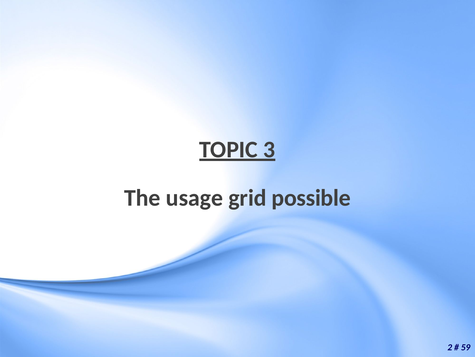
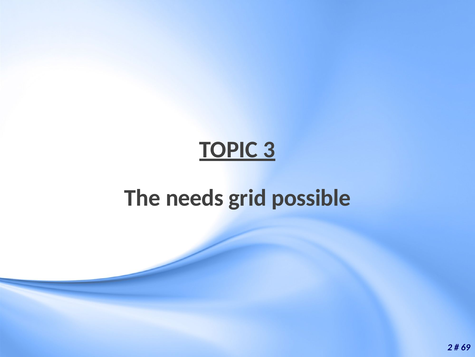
usage: usage -> needs
59: 59 -> 69
